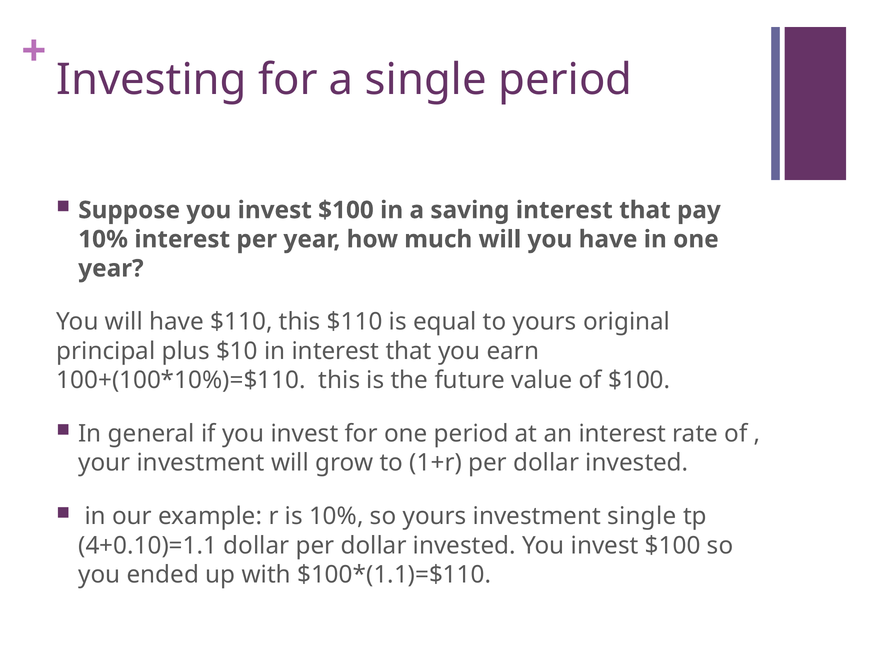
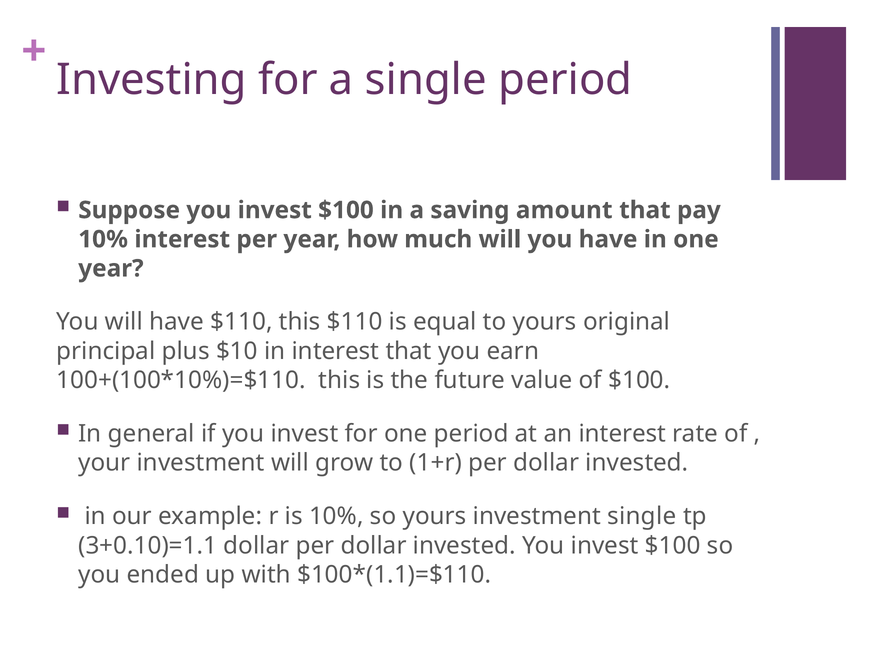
saving interest: interest -> amount
4+0.10)=1.1: 4+0.10)=1.1 -> 3+0.10)=1.1
